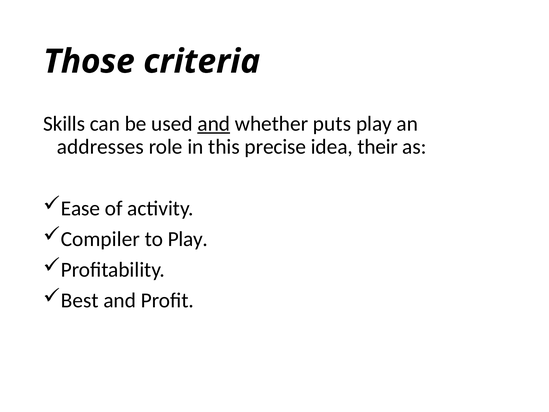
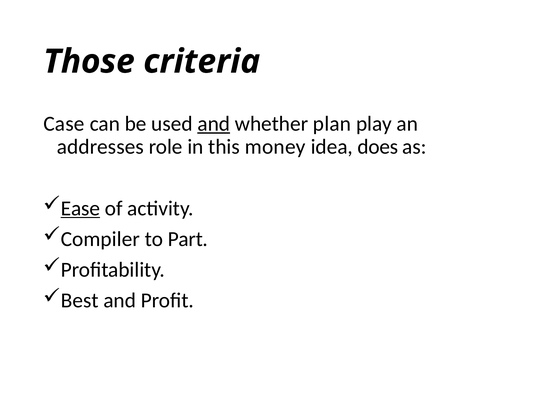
Skills: Skills -> Case
puts: puts -> plan
precise: precise -> money
their: their -> does
Ease underline: none -> present
to Play: Play -> Part
